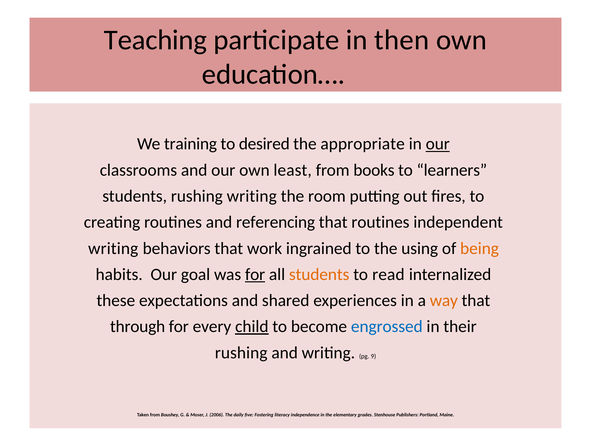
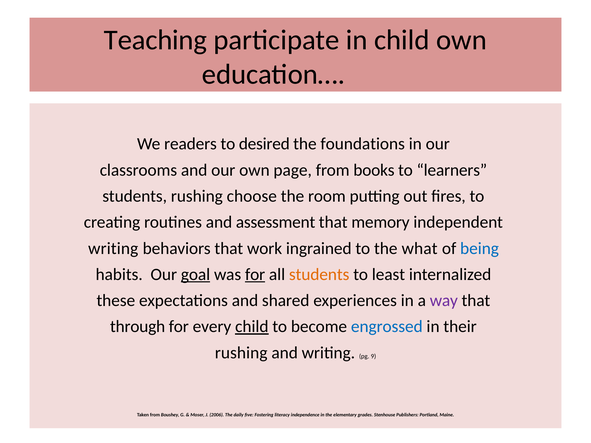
in then: then -> child
training: training -> readers
appropriate: appropriate -> foundations
our at (438, 144) underline: present -> none
least: least -> page
rushing writing: writing -> choose
referencing: referencing -> assessment
that routines: routines -> memory
using: using -> what
being colour: orange -> blue
goal underline: none -> present
read: read -> least
way colour: orange -> purple
